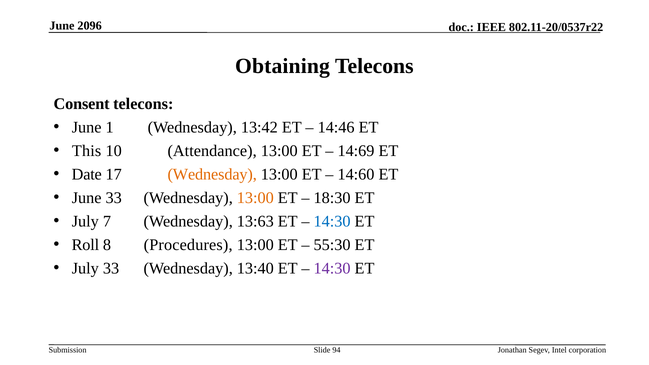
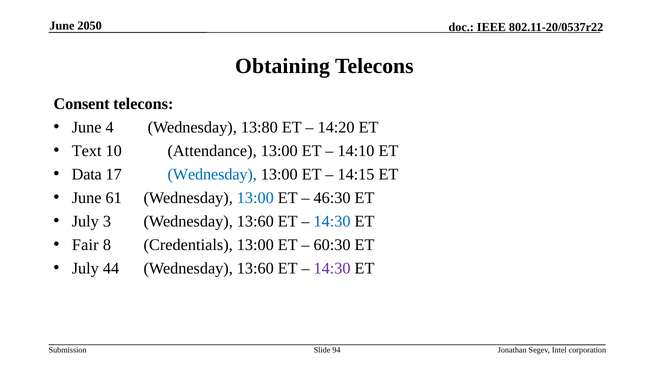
2096: 2096 -> 2050
1: 1 -> 4
13:42: 13:42 -> 13:80
14:46: 14:46 -> 14:20
This: This -> Text
14:69: 14:69 -> 14:10
Date: Date -> Data
Wednesday at (212, 174) colour: orange -> blue
14:60: 14:60 -> 14:15
June 33: 33 -> 61
13:00 at (255, 198) colour: orange -> blue
18:30: 18:30 -> 46:30
7: 7 -> 3
13:63 at (255, 222): 13:63 -> 13:60
Roll: Roll -> Fair
Procedures: Procedures -> Credentials
55:30: 55:30 -> 60:30
July 33: 33 -> 44
13:40 at (255, 269): 13:40 -> 13:60
